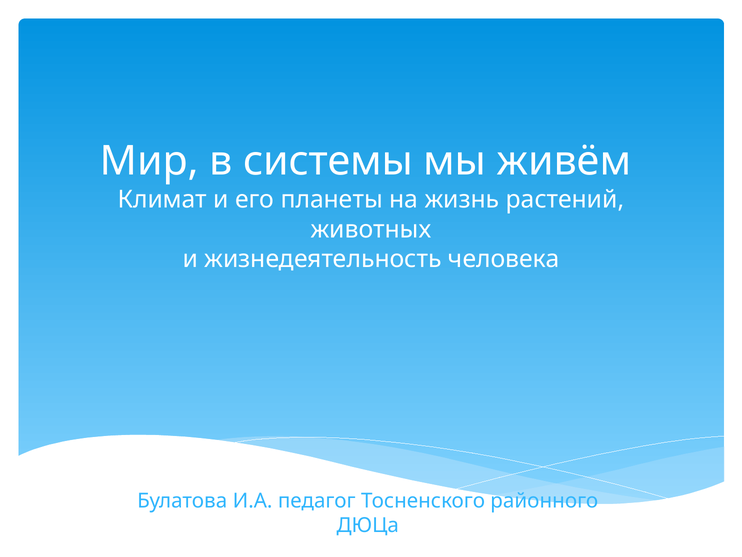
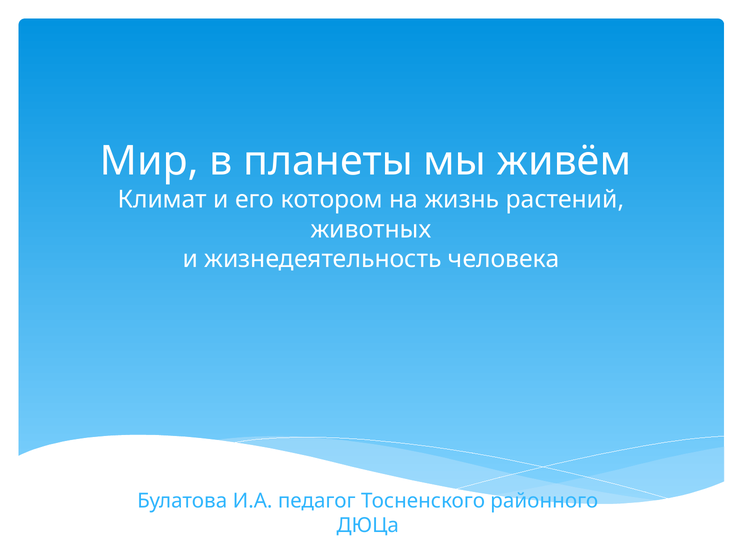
системы: системы -> планеты
планеты: планеты -> котором
